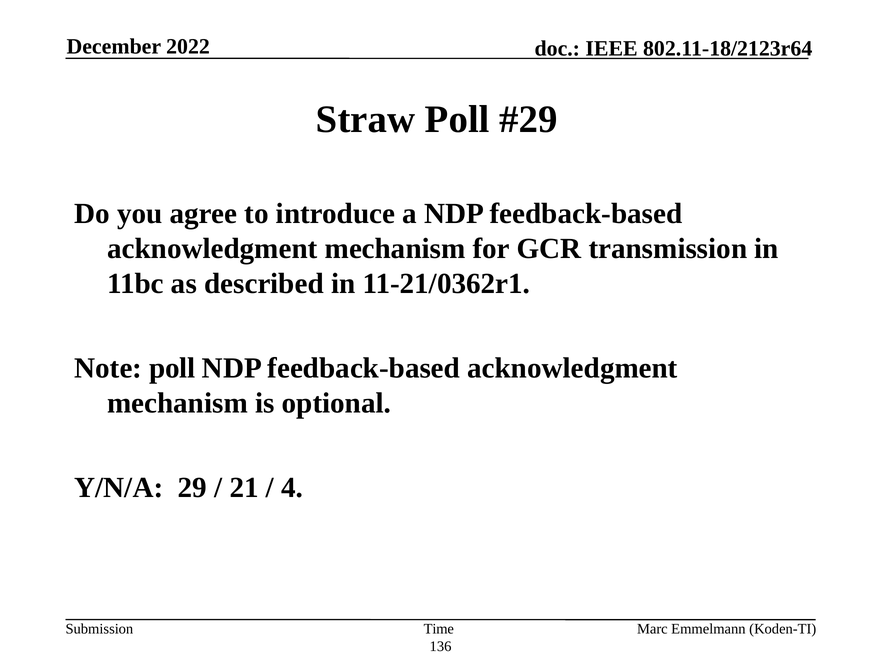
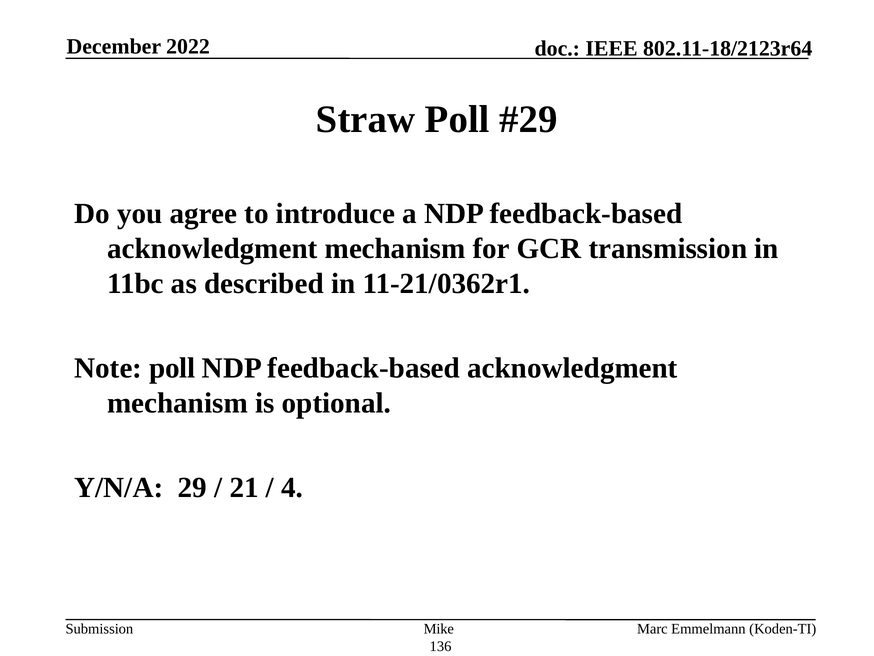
Time: Time -> Mike
